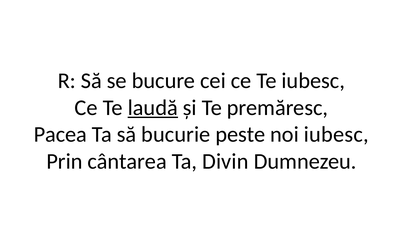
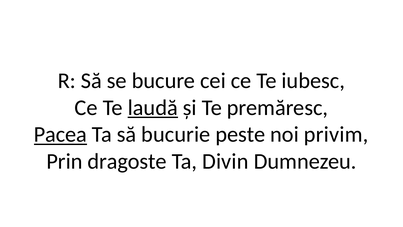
Pacea underline: none -> present
noi iubesc: iubesc -> privim
cântarea: cântarea -> dragoste
